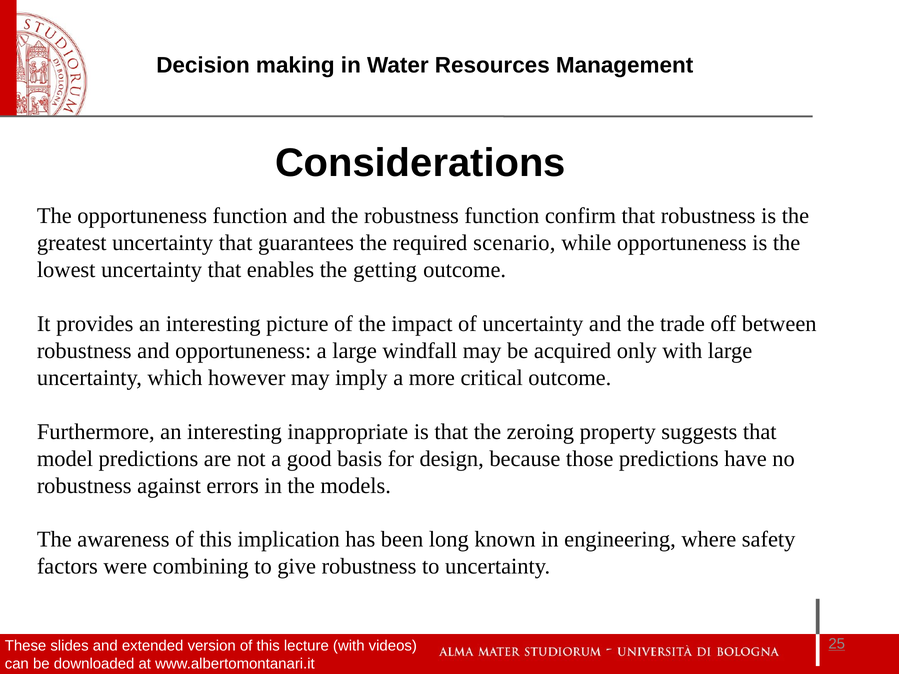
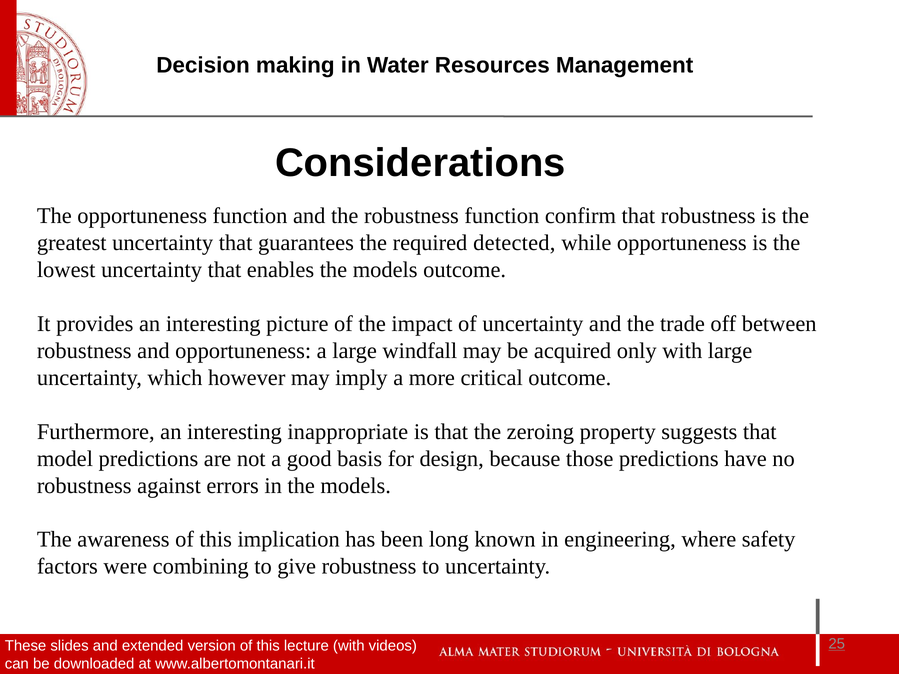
scenario: scenario -> detected
enables the getting: getting -> models
